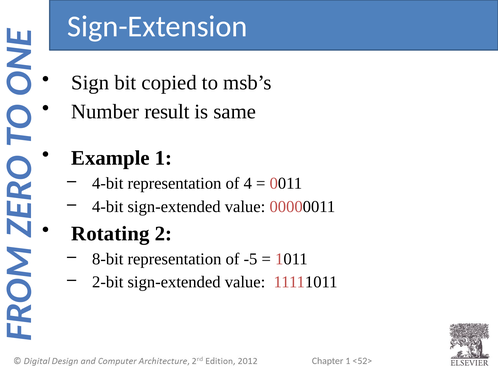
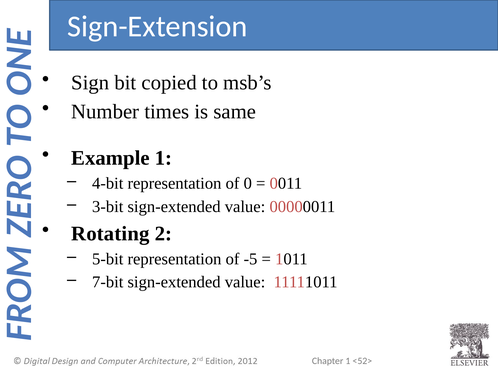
result: result -> times
4: 4 -> 0
4-bit at (108, 207): 4-bit -> 3-bit
8-bit: 8-bit -> 5-bit
2-bit: 2-bit -> 7-bit
